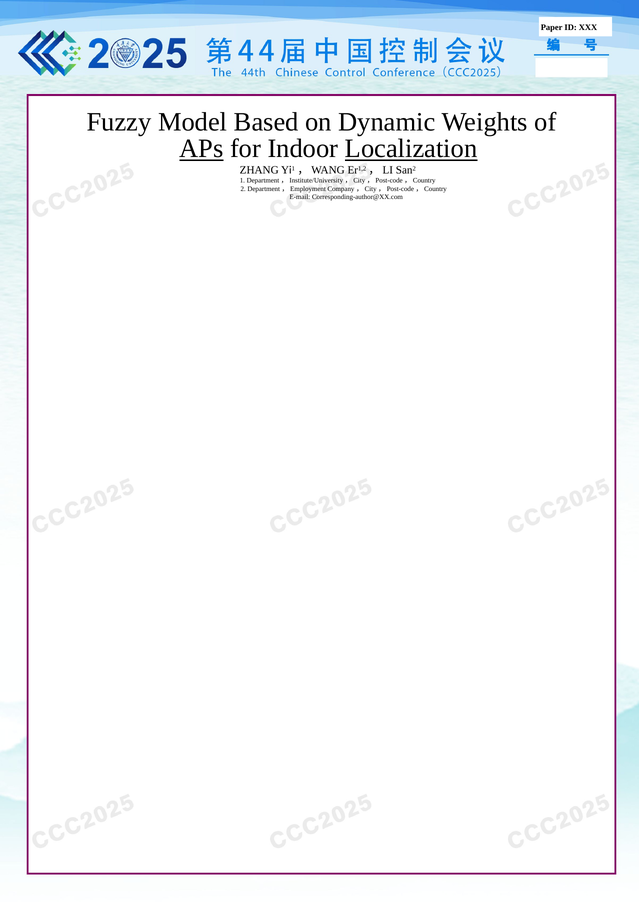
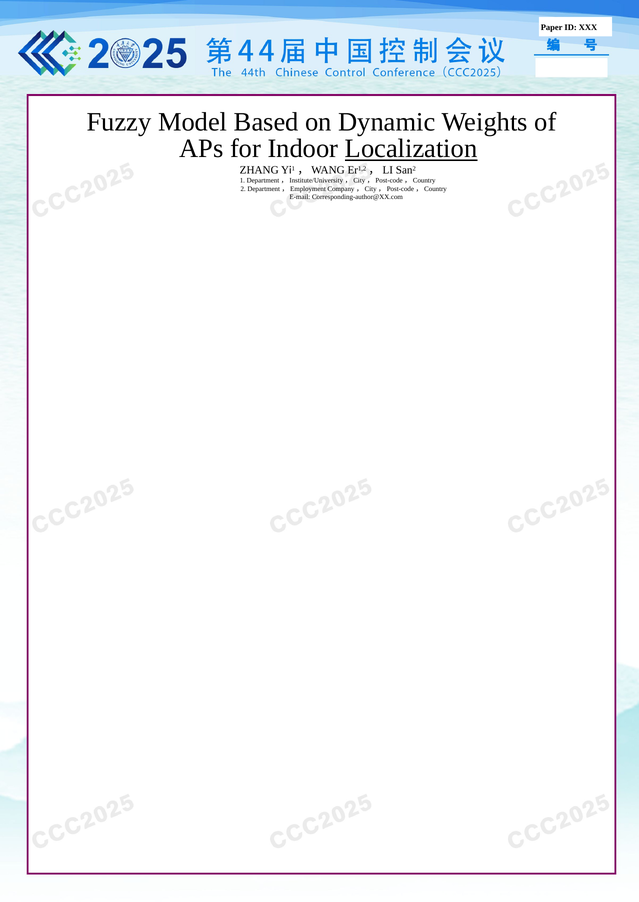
APs underline: present -> none
